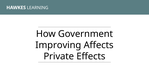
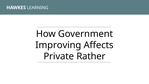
Effects: Effects -> Rather
